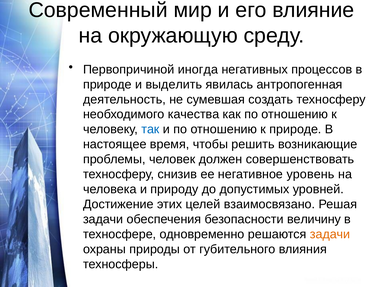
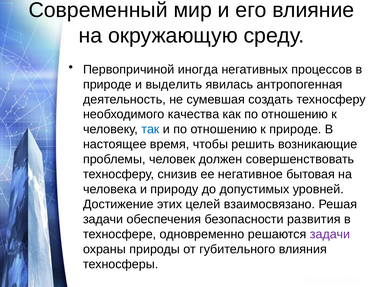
уровень: уровень -> бытовая
величину: величину -> развития
задачи at (330, 234) colour: orange -> purple
